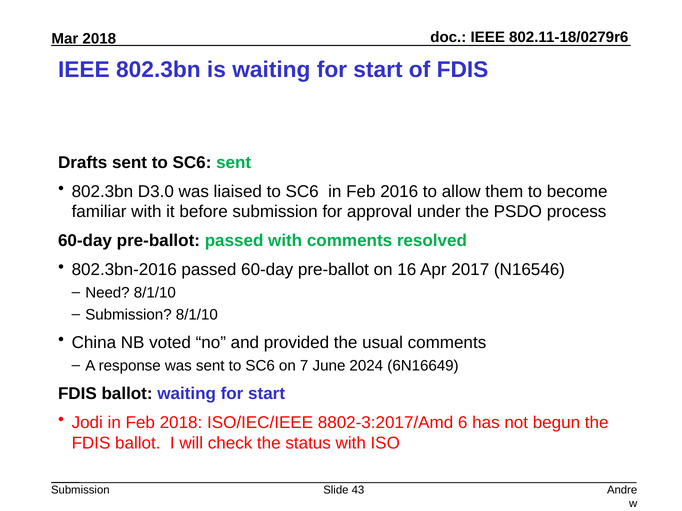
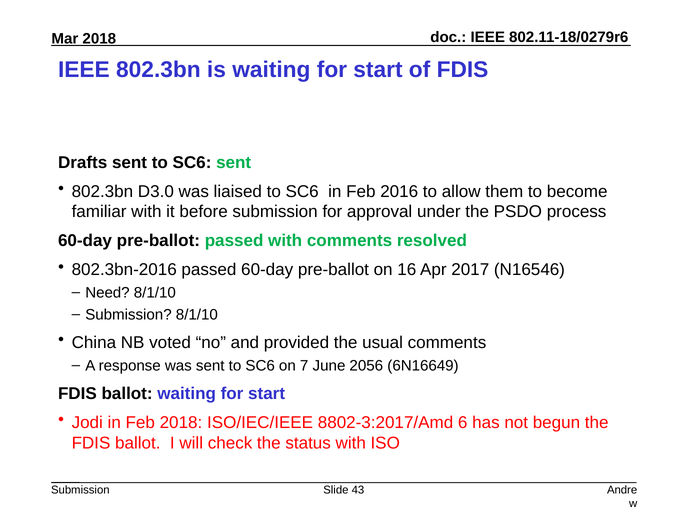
2024: 2024 -> 2056
